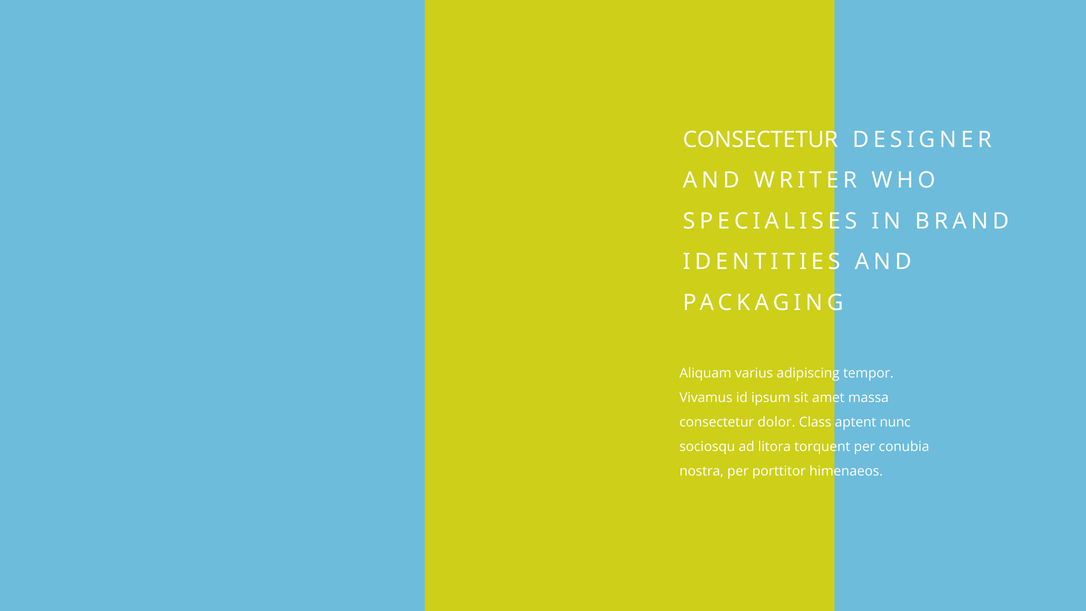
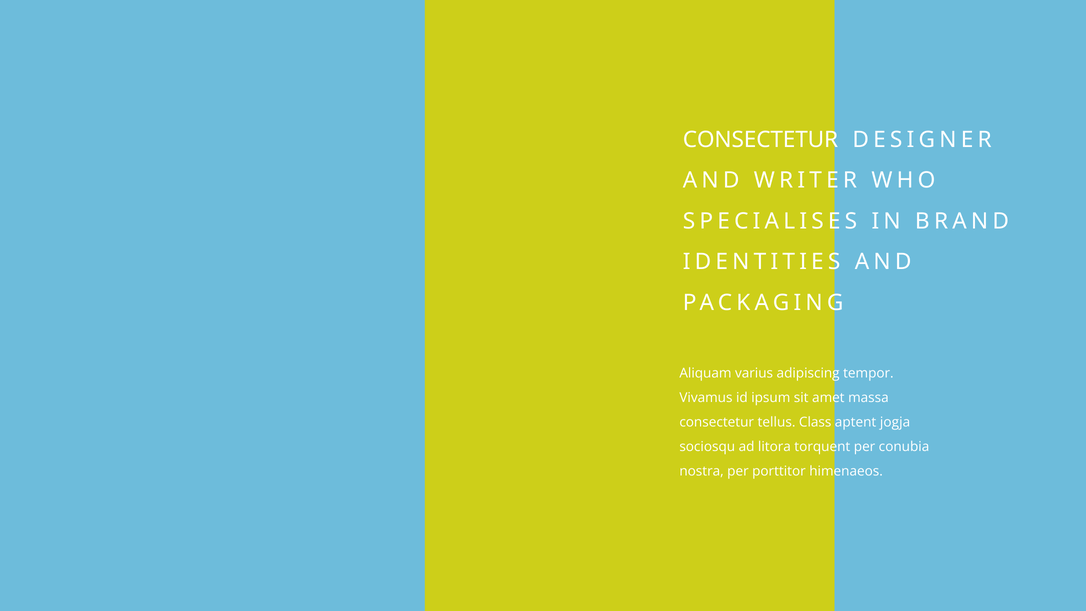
dolor: dolor -> tellus
nunc: nunc -> jogja
